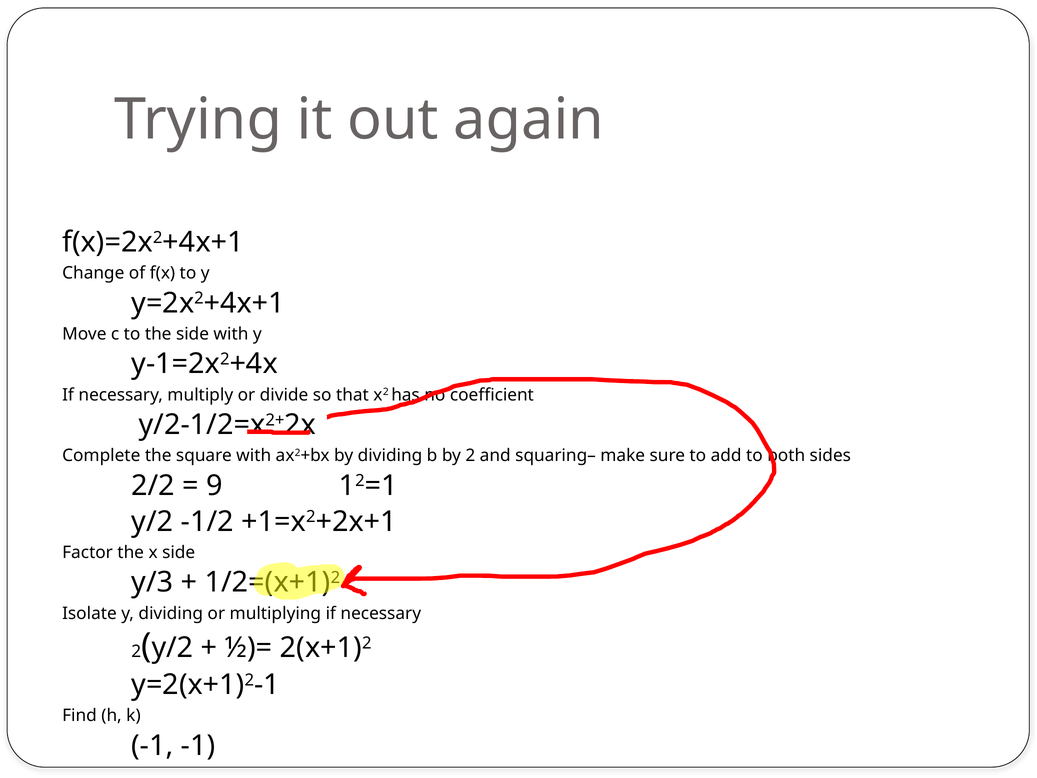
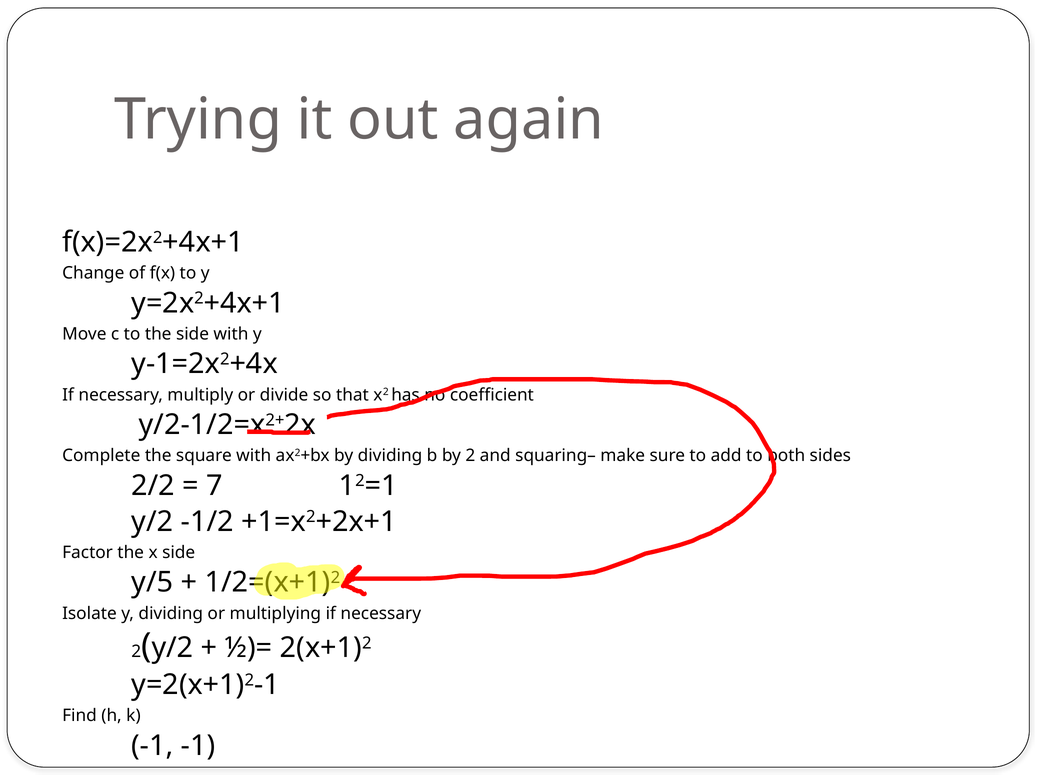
9: 9 -> 7
y/3: y/3 -> y/5
